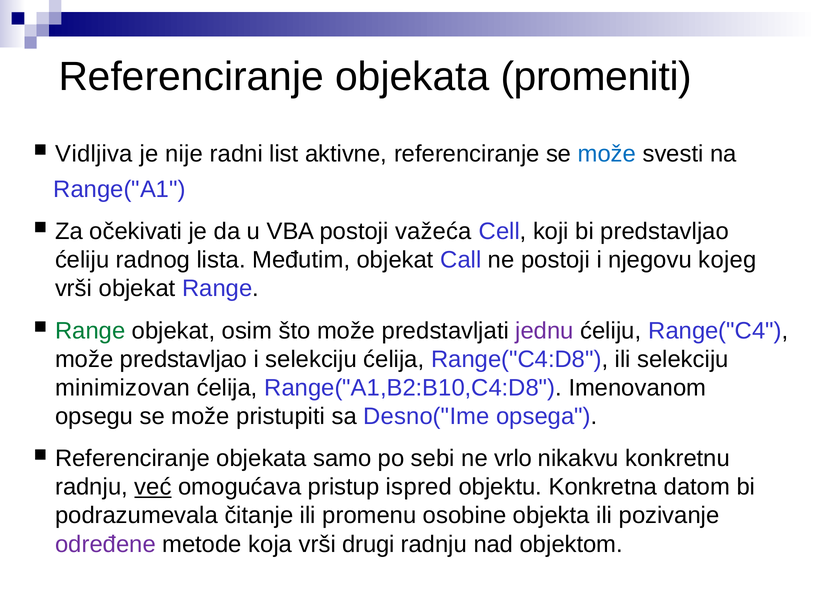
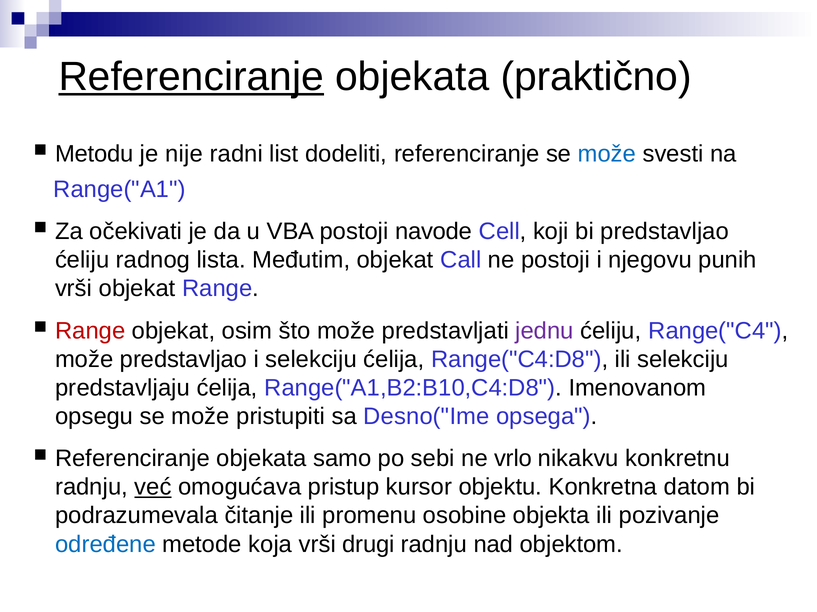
Referenciranje at (191, 77) underline: none -> present
promeniti: promeniti -> praktično
Vidljiva: Vidljiva -> Metodu
aktivne: aktivne -> dodeliti
važeća: važeća -> navode
kojeg: kojeg -> punih
Range at (90, 331) colour: green -> red
minimizovan: minimizovan -> predstavljaju
ispred: ispred -> kursor
određene colour: purple -> blue
